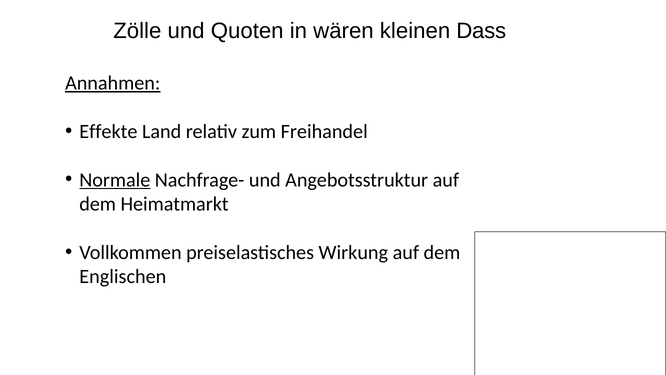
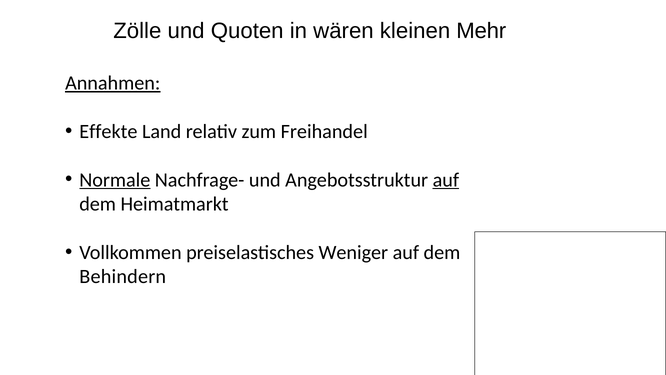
Dass: Dass -> Mehr
auf at (446, 180) underline: none -> present
Wirkung: Wirkung -> Weniger
Englischen: Englischen -> Behindern
